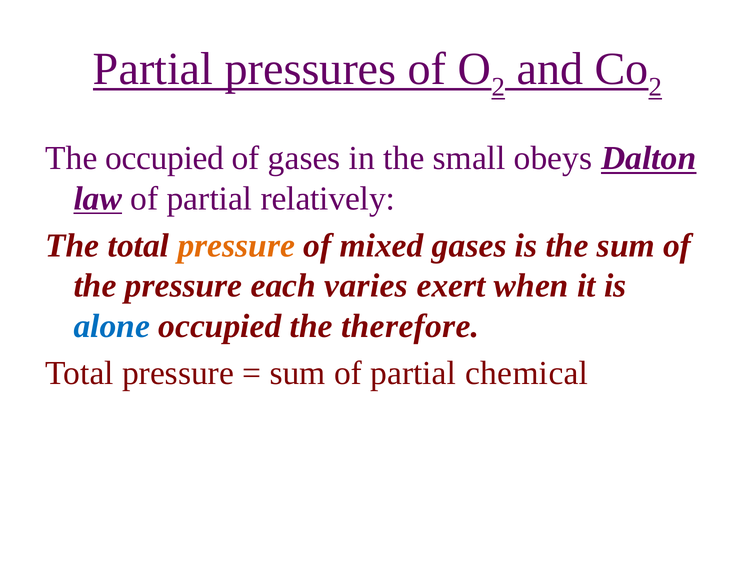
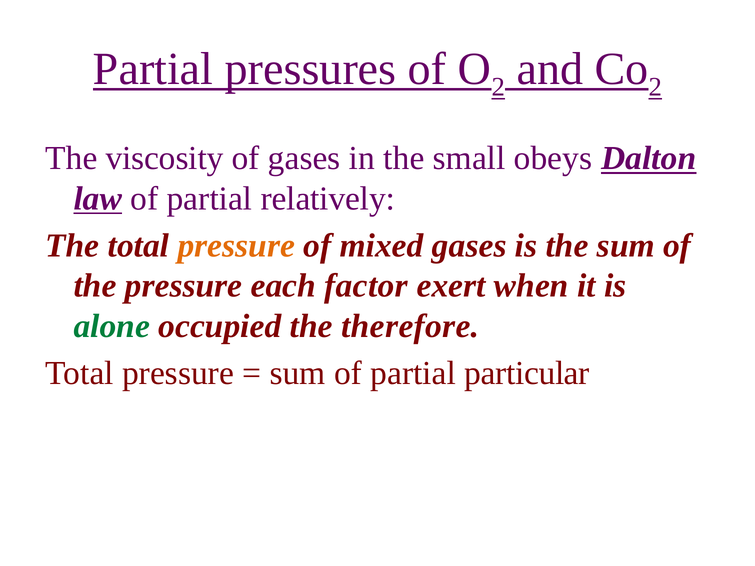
The occupied: occupied -> viscosity
varies: varies -> factor
alone colour: blue -> green
chemical: chemical -> particular
